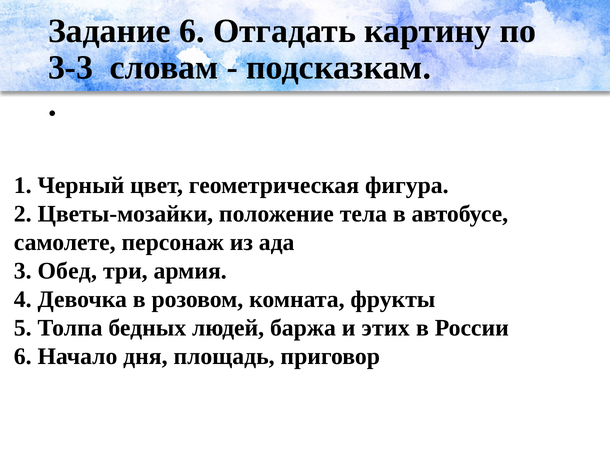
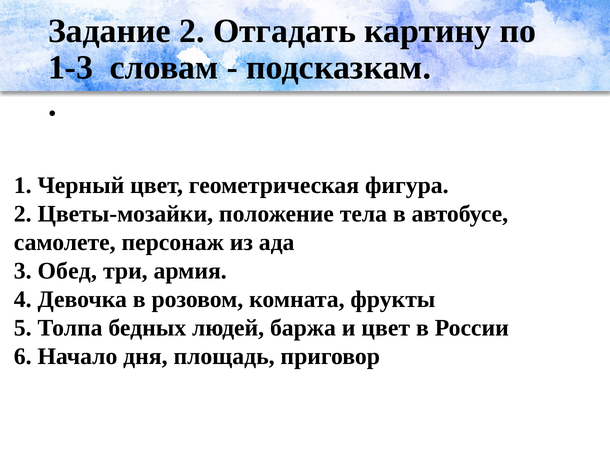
Задание 6: 6 -> 2
3-3: 3-3 -> 1-3
и этих: этих -> цвет
